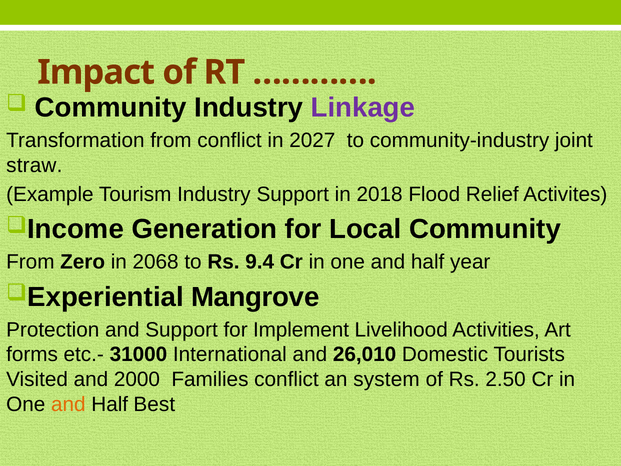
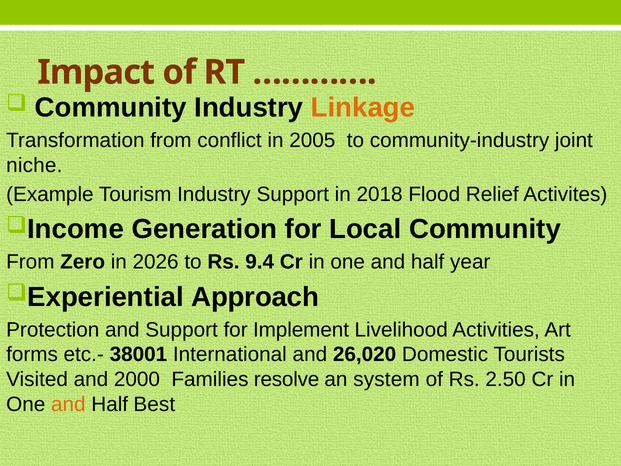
Linkage colour: purple -> orange
2027: 2027 -> 2005
straw: straw -> niche
2068: 2068 -> 2026
Mangrove: Mangrove -> Approach
31000: 31000 -> 38001
26,010: 26,010 -> 26,020
Families conflict: conflict -> resolve
